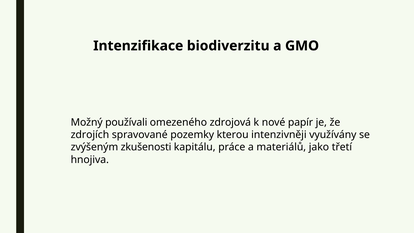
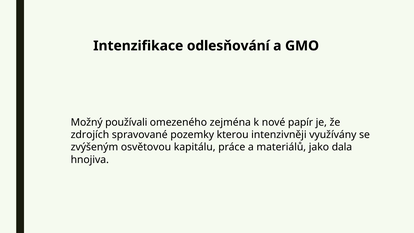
biodiverzitu: biodiverzitu -> odlesňování
zdrojová: zdrojová -> zejména
zkušenosti: zkušenosti -> osvětovou
třetí: třetí -> dala
